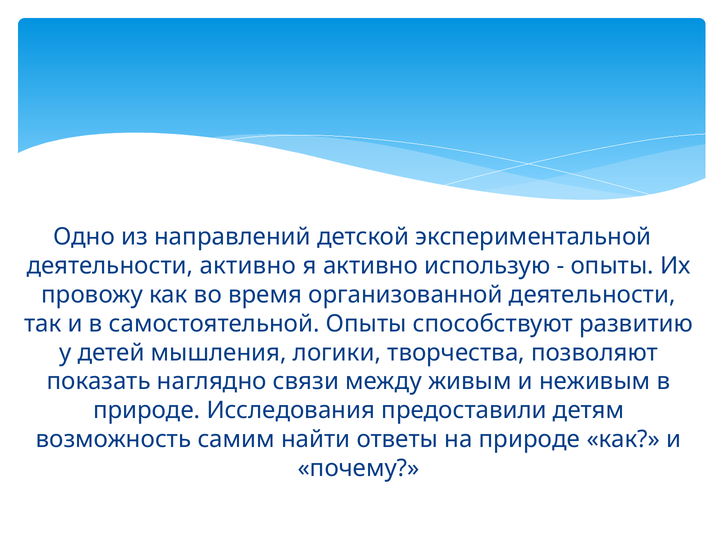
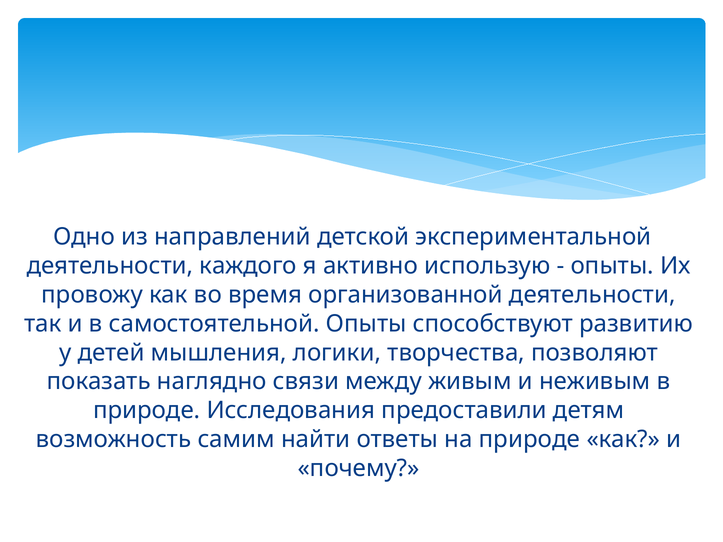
деятельности активно: активно -> каждого
